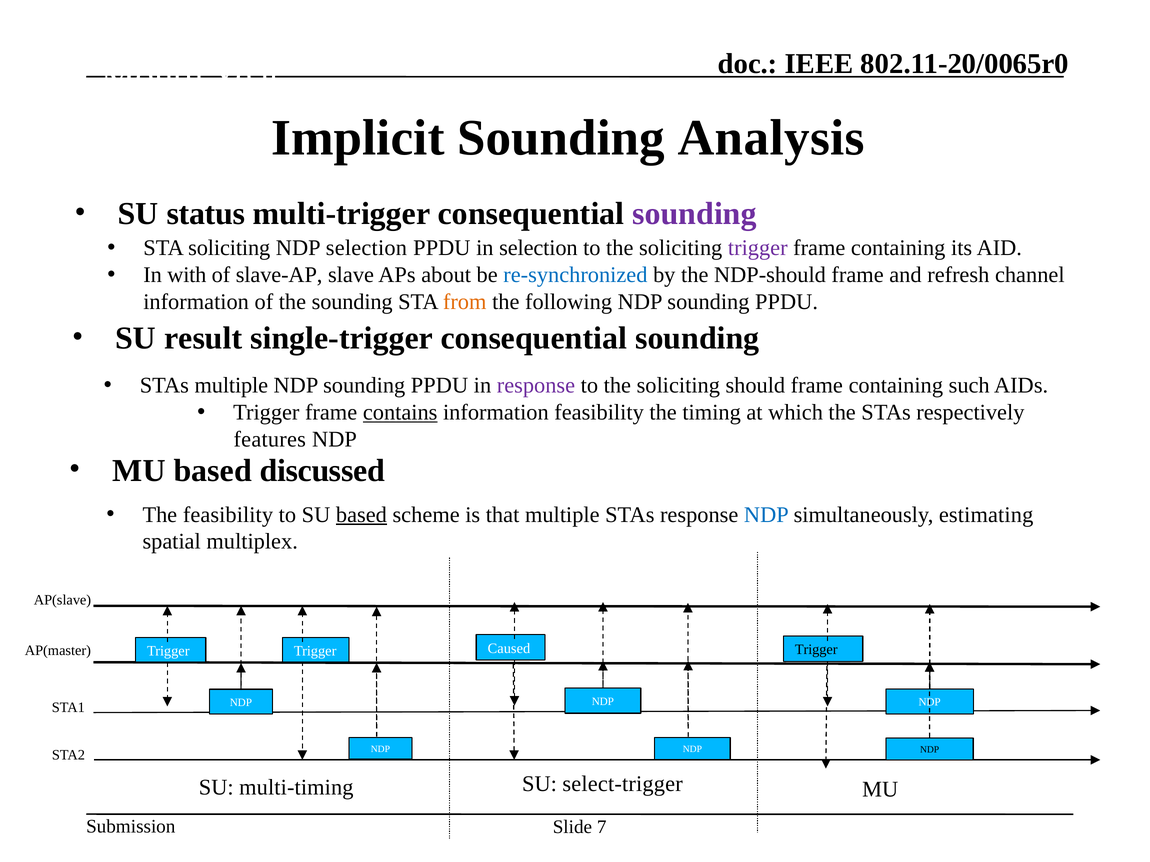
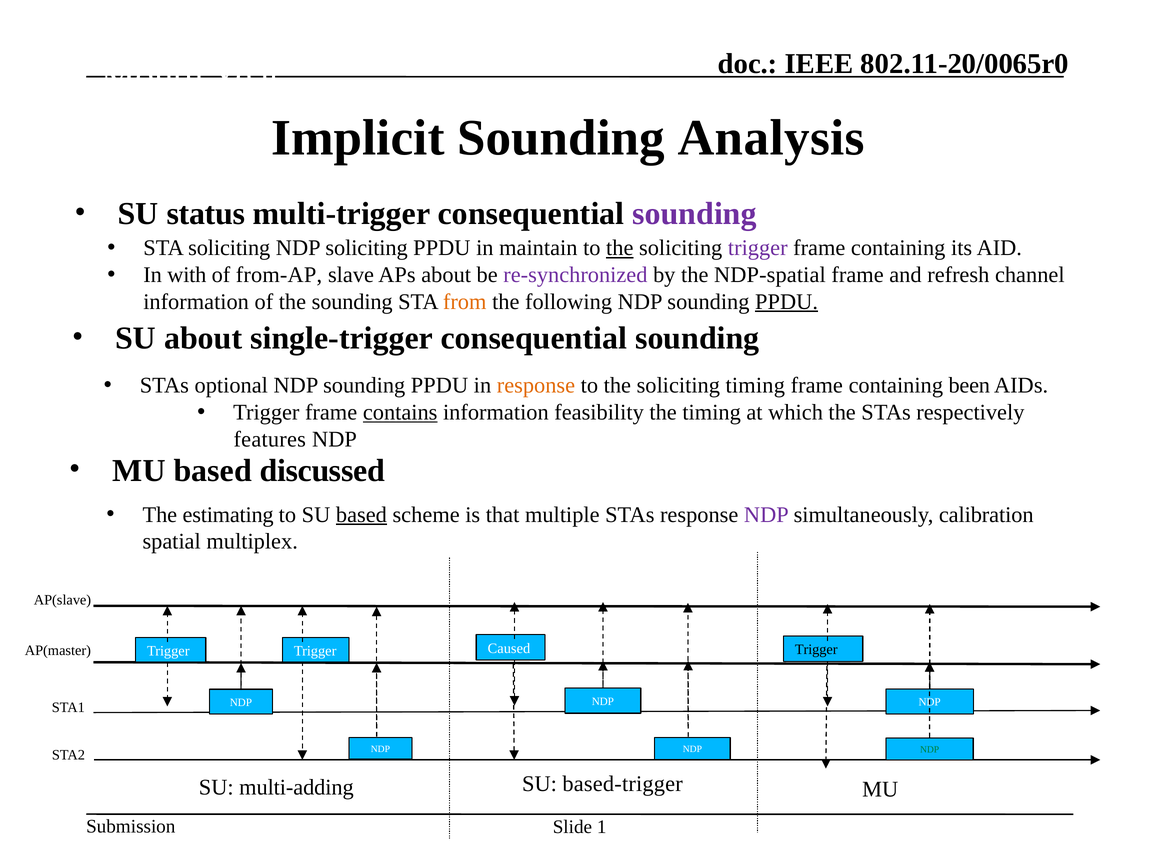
NDP selection: selection -> soliciting
in selection: selection -> maintain
the at (620, 248) underline: none -> present
slave-AP: slave-AP -> from-AP
re-synchronized colour: blue -> purple
NDP-should: NDP-should -> NDP-spatial
PPDU at (787, 302) underline: none -> present
SU result: result -> about
STAs multiple: multiple -> optional
response at (536, 386) colour: purple -> orange
soliciting should: should -> timing
such: such -> been
The feasibility: feasibility -> estimating
NDP at (766, 515) colour: blue -> purple
estimating: estimating -> calibration
NDP at (930, 750) colour: black -> green
multi-timing: multi-timing -> multi-adding
select-trigger: select-trigger -> based-trigger
7: 7 -> 1
